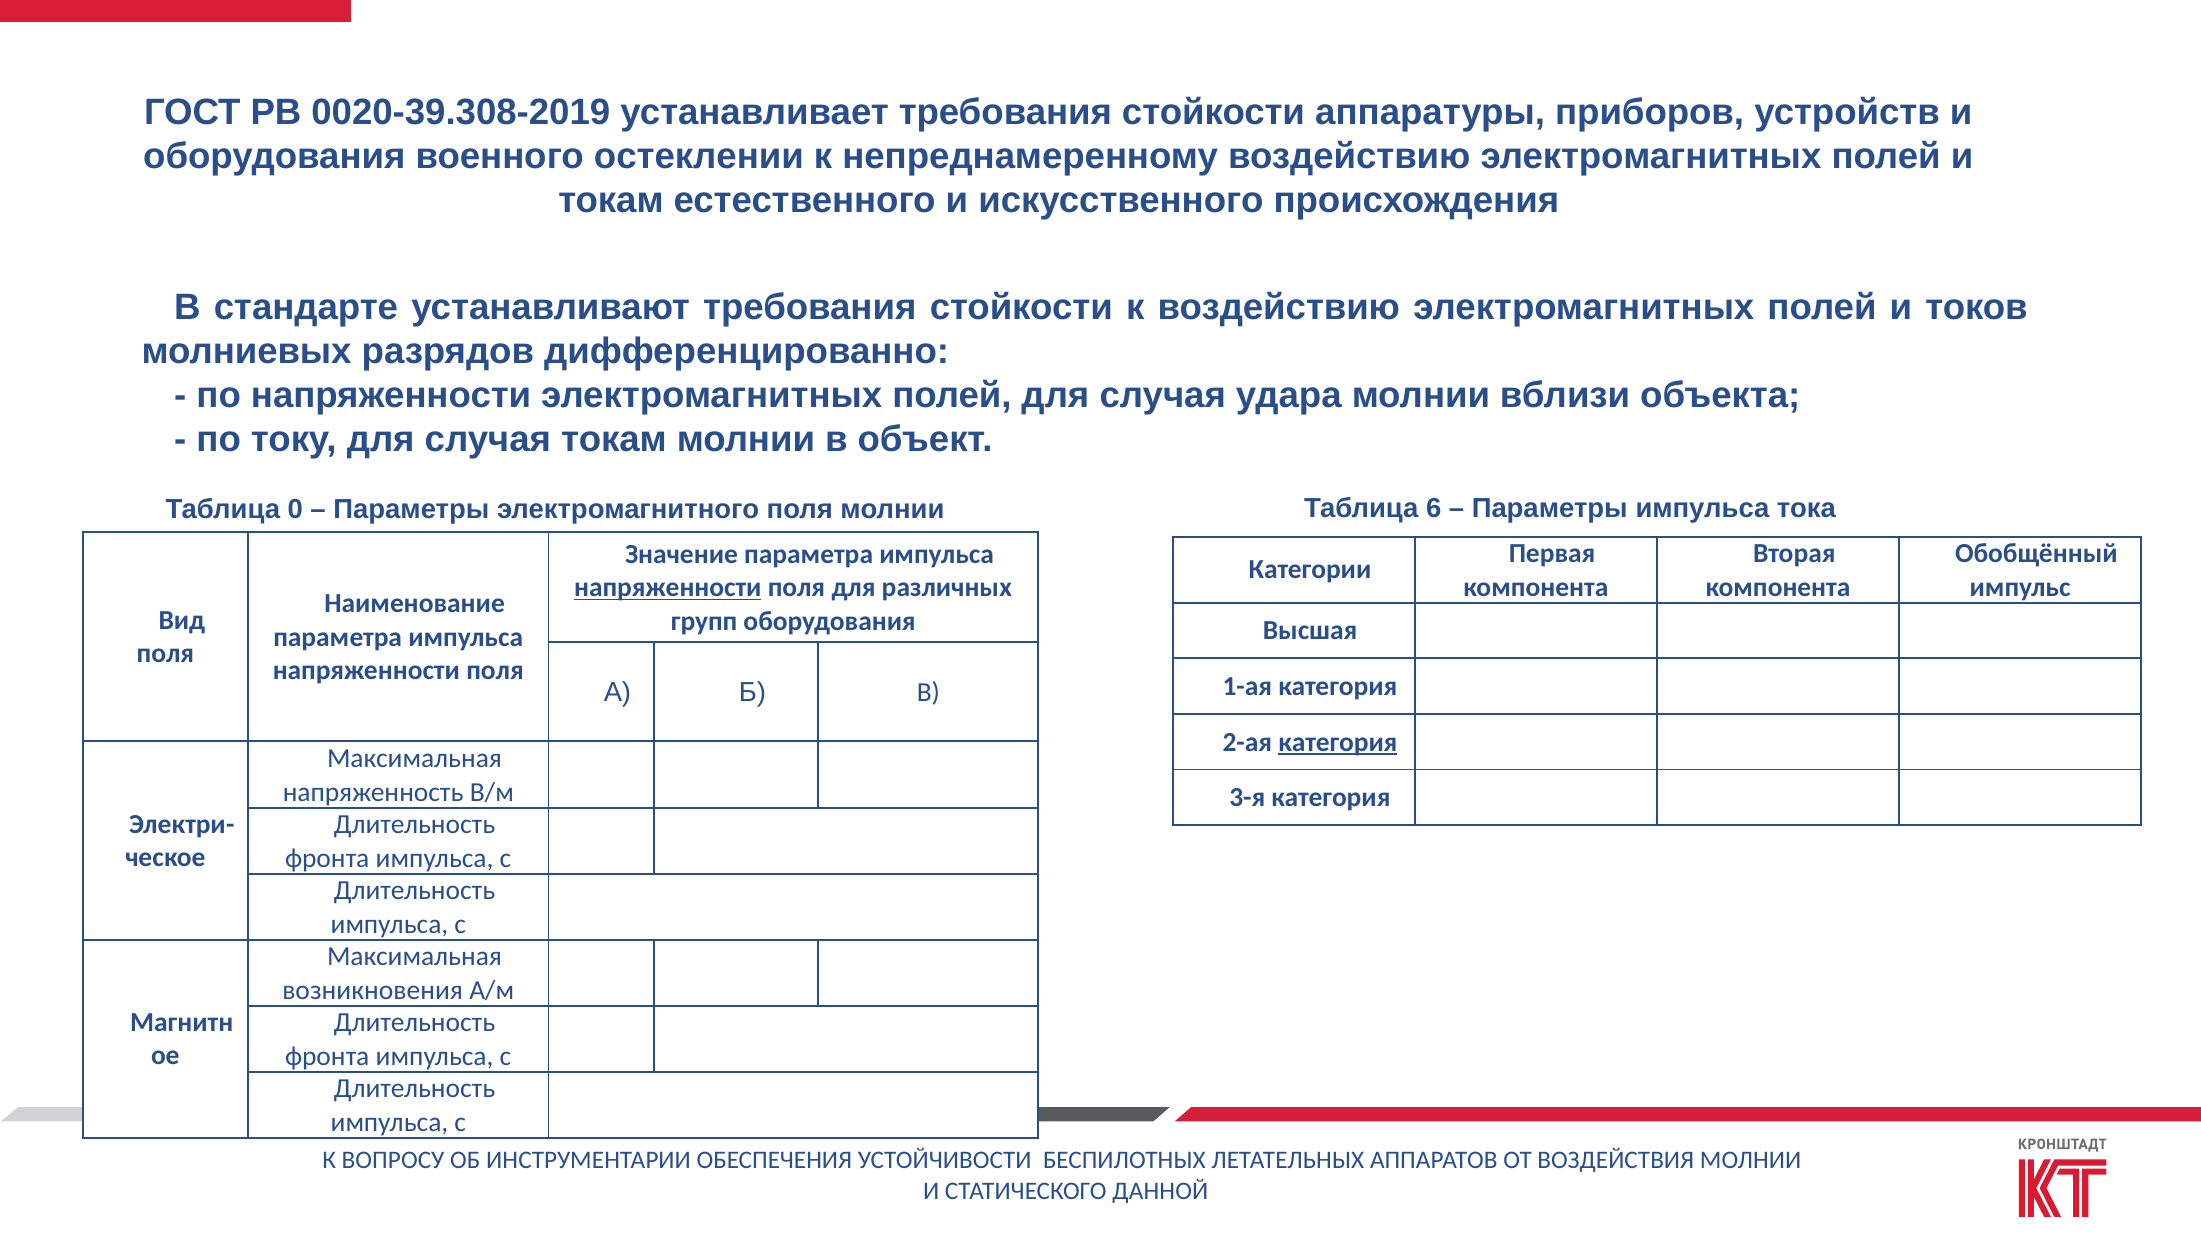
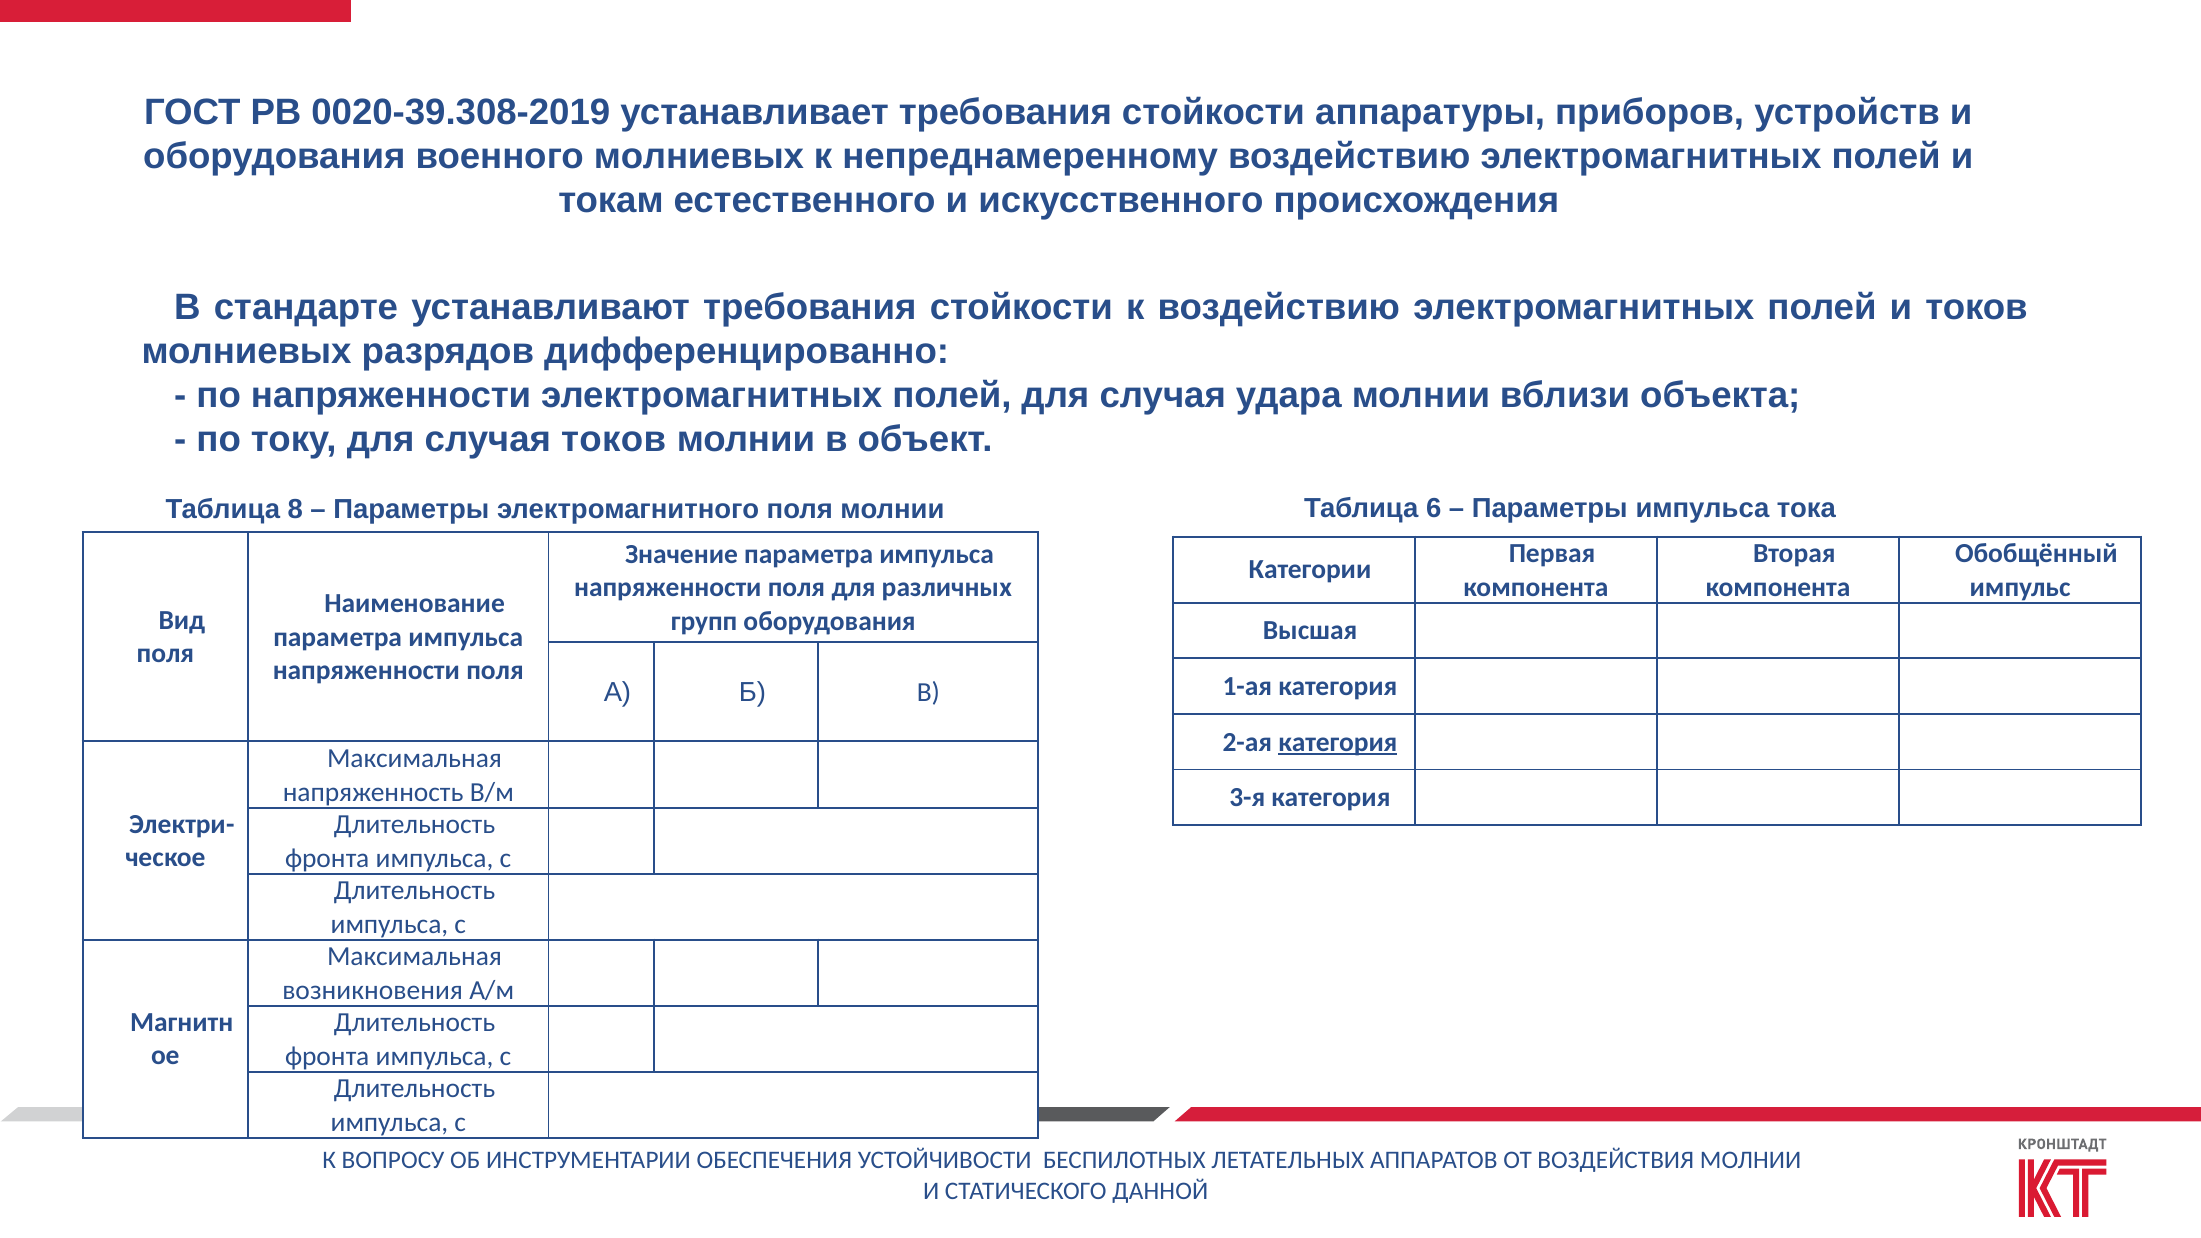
военного остеклении: остеклении -> молниевых
случая токам: токам -> токов
0: 0 -> 8
напряженности at (668, 588) underline: present -> none
